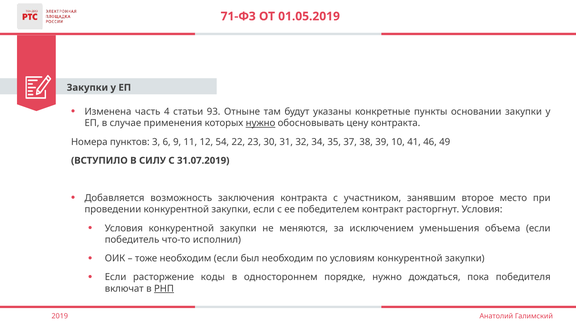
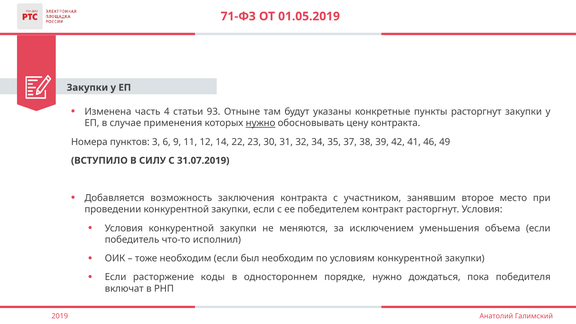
пункты основании: основании -> расторгнут
54: 54 -> 14
10: 10 -> 42
РНП underline: present -> none
